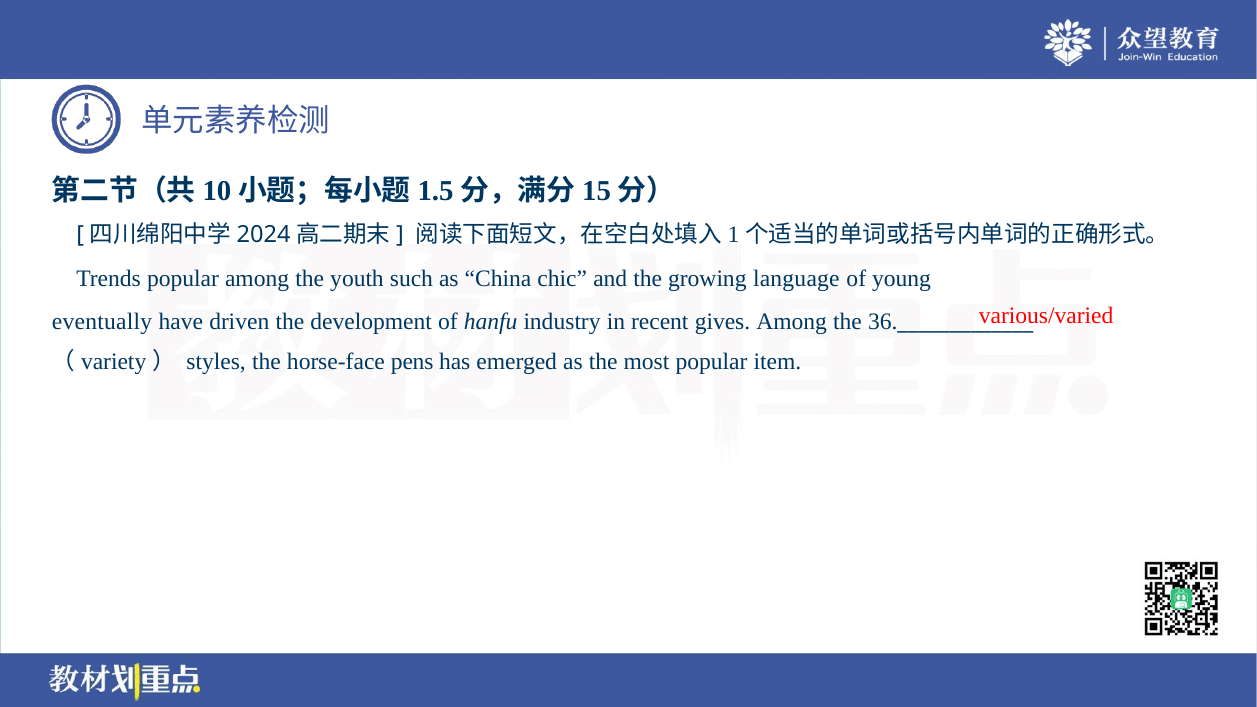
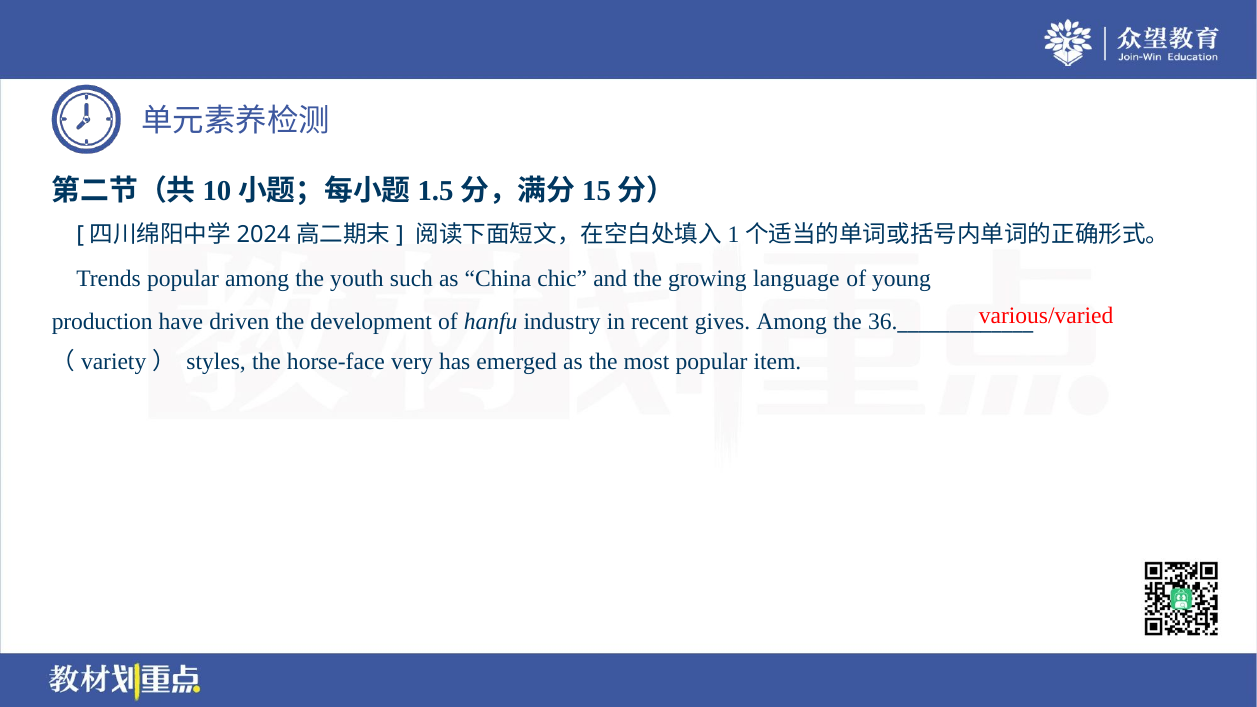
eventually: eventually -> production
pens: pens -> very
